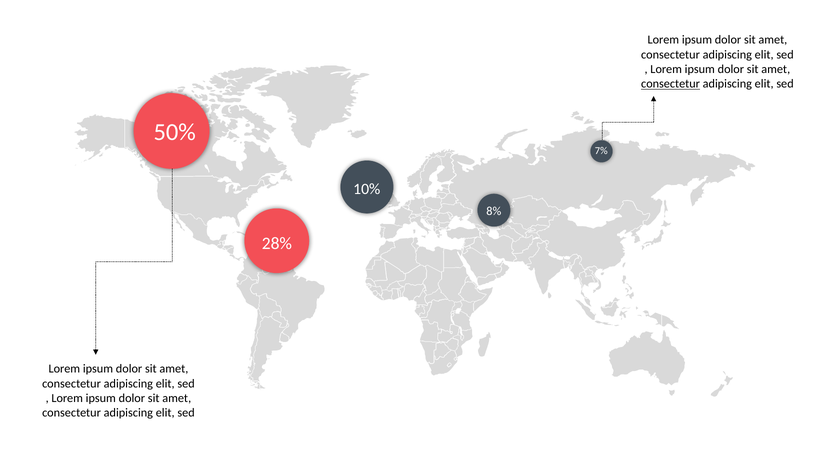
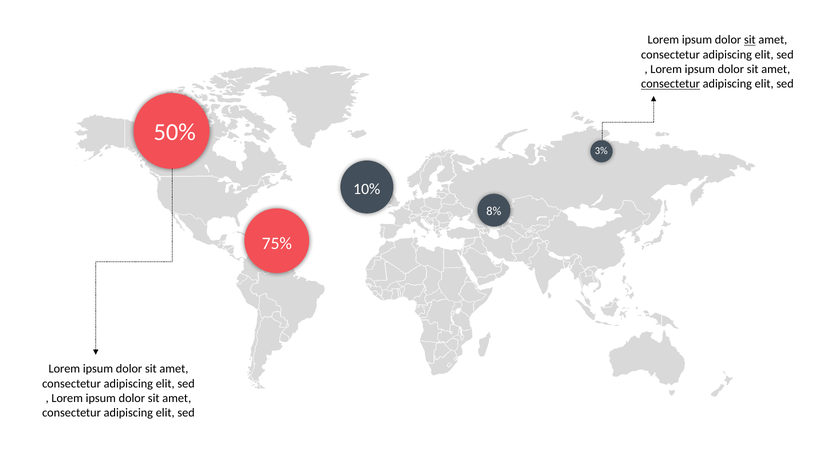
sit at (750, 40) underline: none -> present
7%: 7% -> 3%
28%: 28% -> 75%
